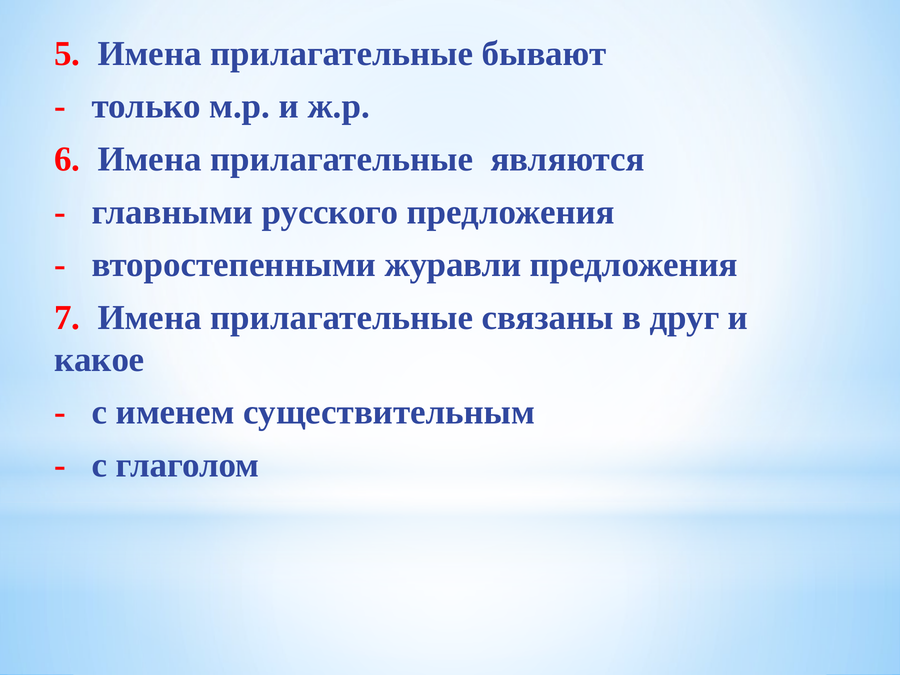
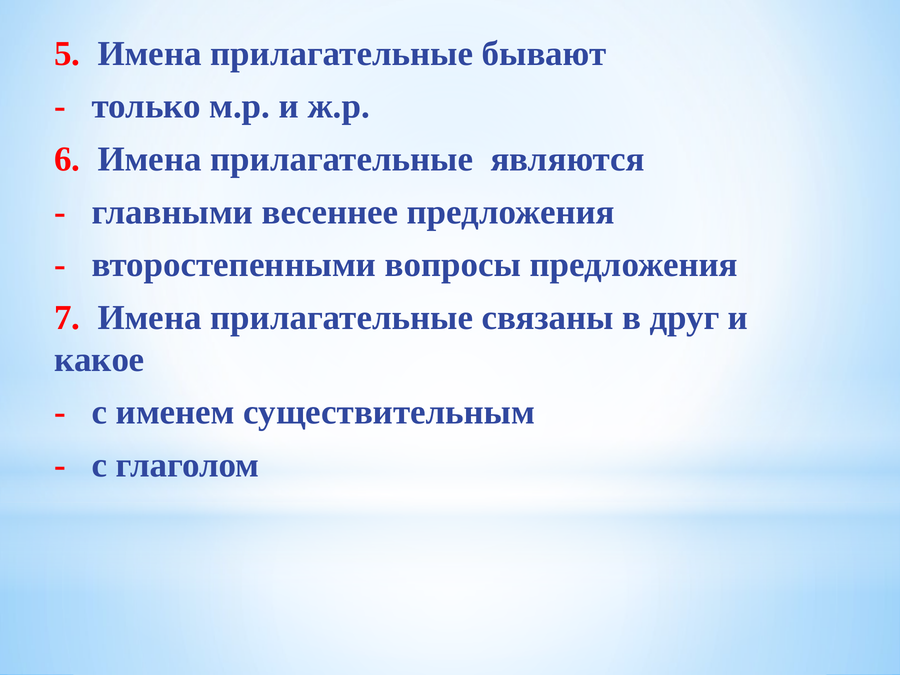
русского: русского -> весеннее
журавли: журавли -> вопросы
